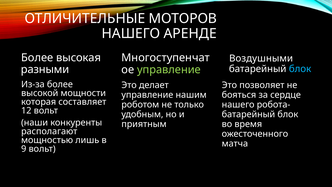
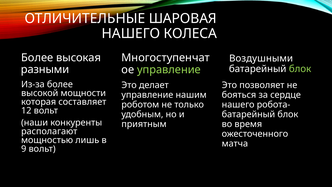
МОТОРОВ: МОТОРОВ -> ШАРОВАЯ
АРЕНДЕ: АРЕНДЕ -> КОЛЕСА
блок at (300, 69) colour: light blue -> light green
